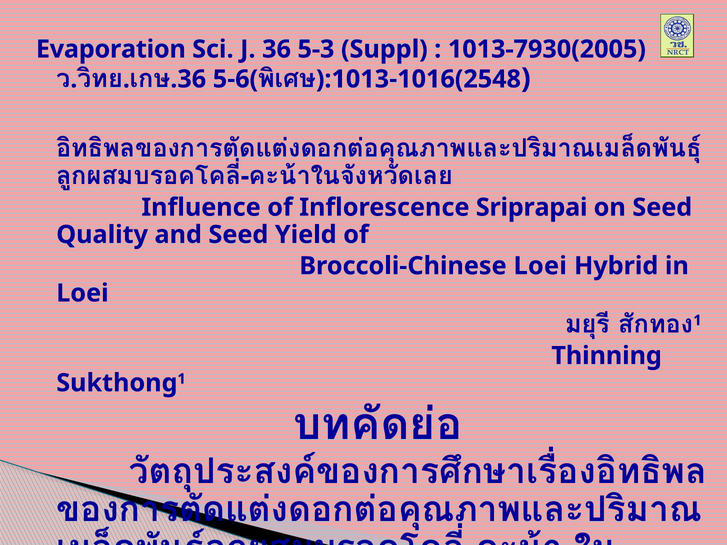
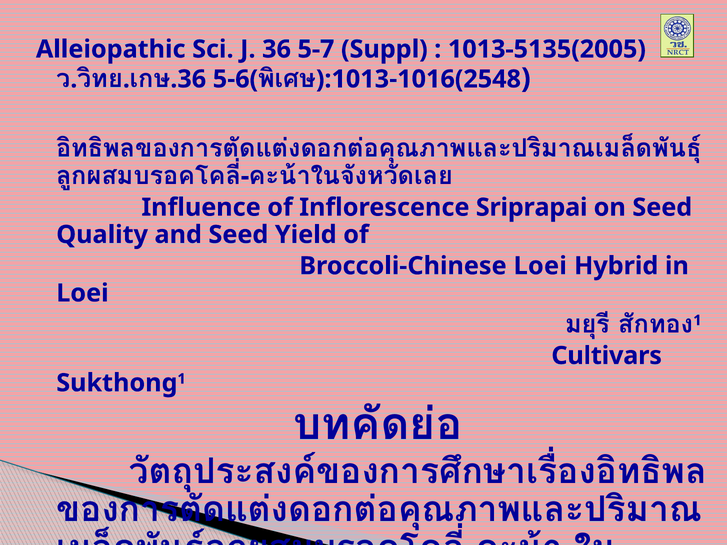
Evaporation: Evaporation -> Alleiopathic
5-3: 5-3 -> 5-7
1013-7930(2005: 1013-7930(2005 -> 1013-5135(2005
Thinning: Thinning -> Cultivars
